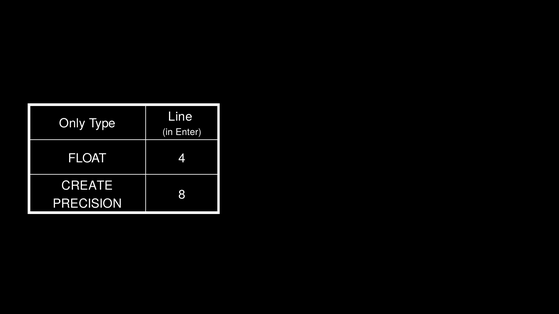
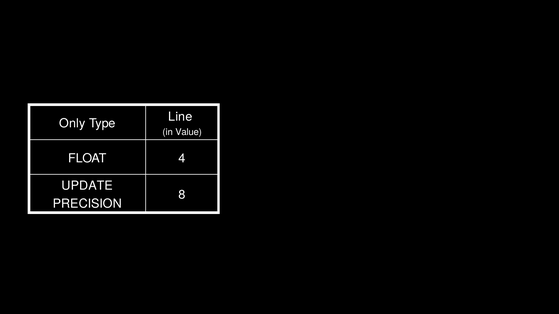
Enter: Enter -> Value
CREATE: CREATE -> UPDATE
